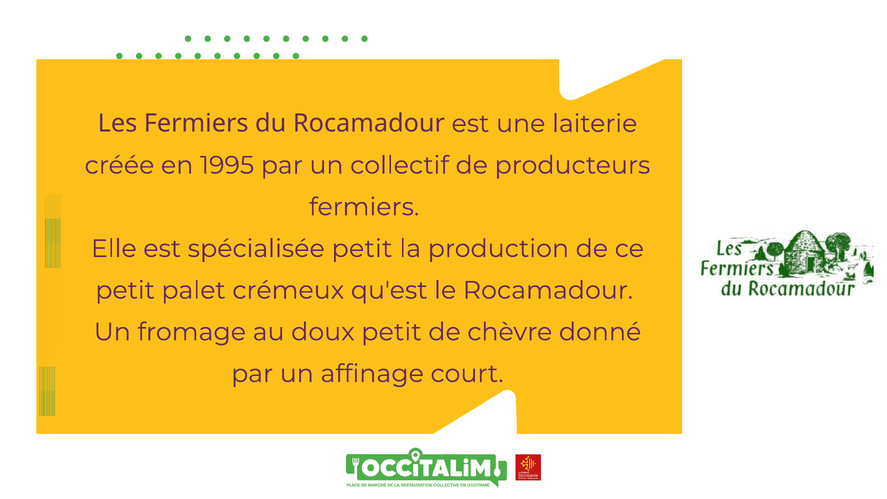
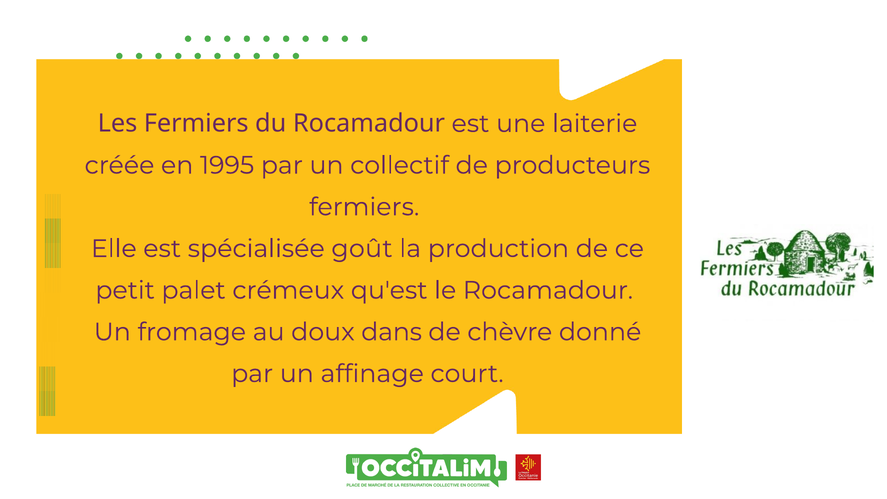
spécialisée petit: petit -> goût
doux petit: petit -> dans
